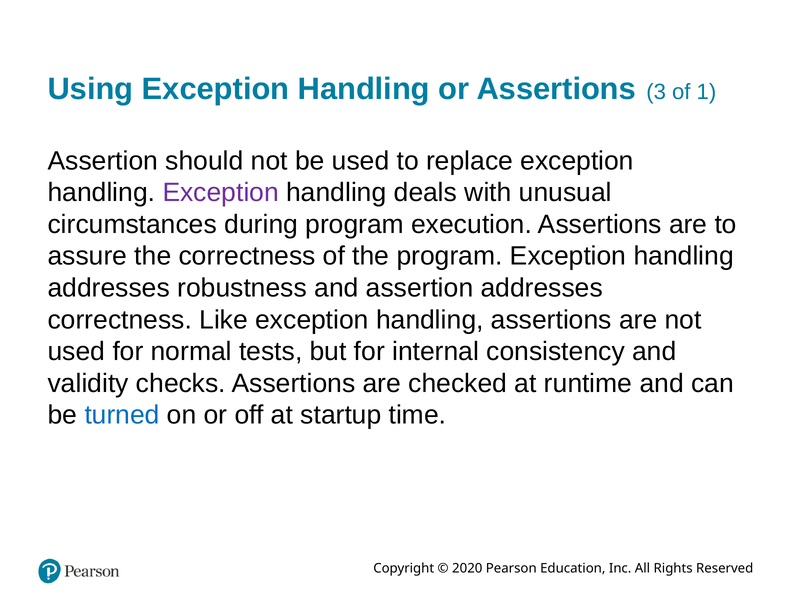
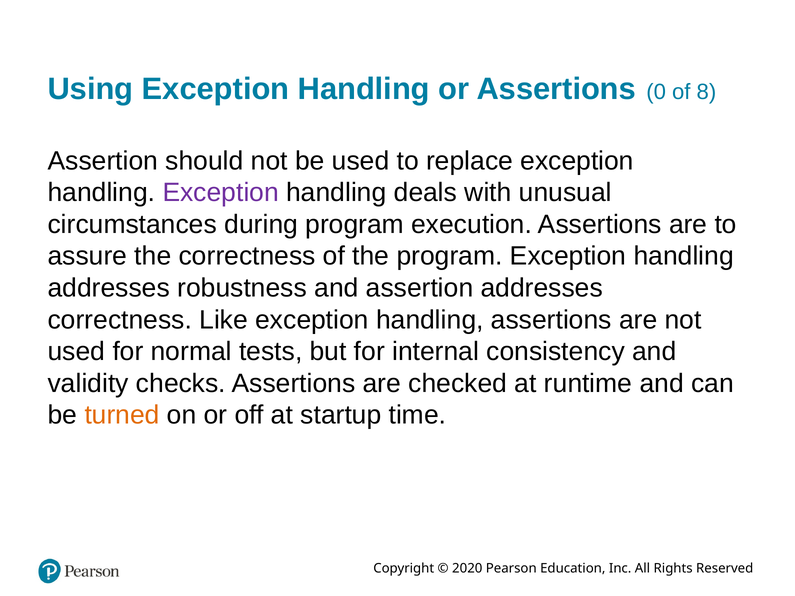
3: 3 -> 0
1: 1 -> 8
turned colour: blue -> orange
